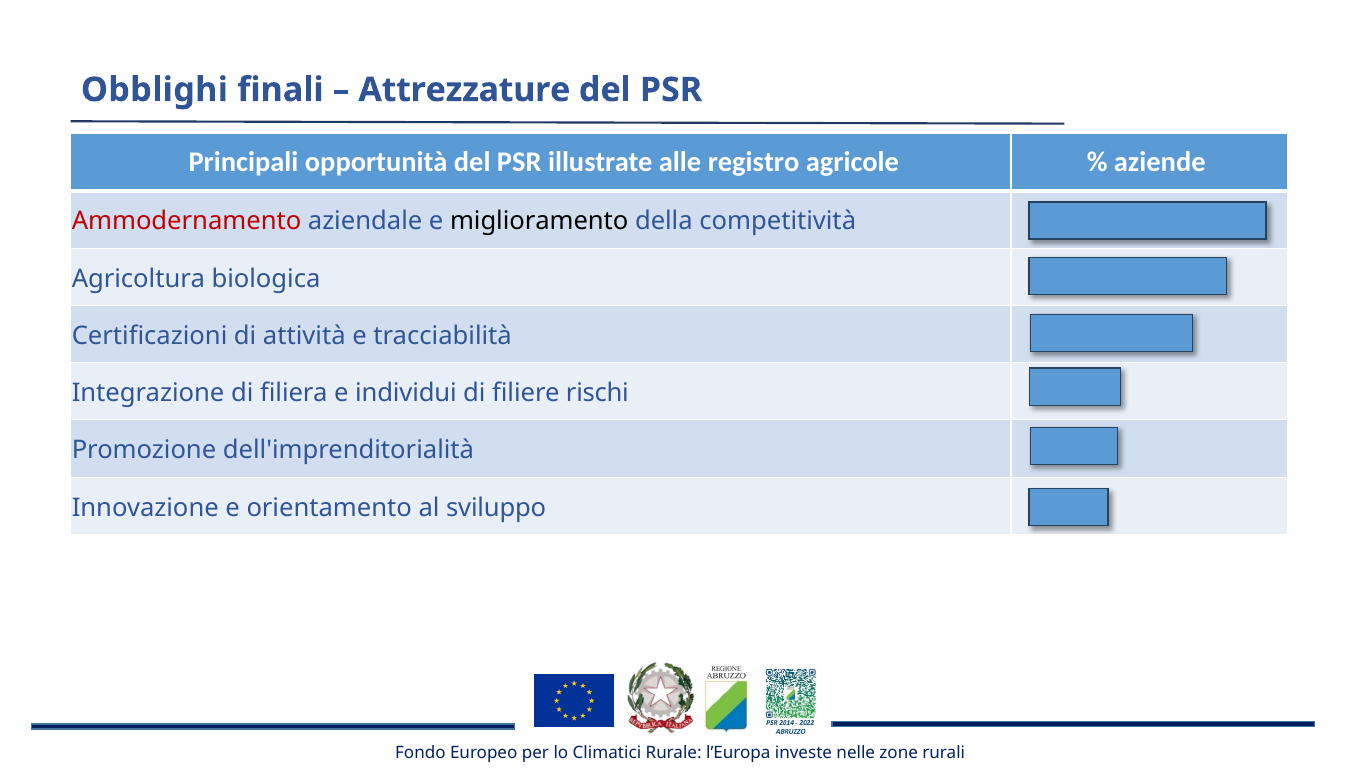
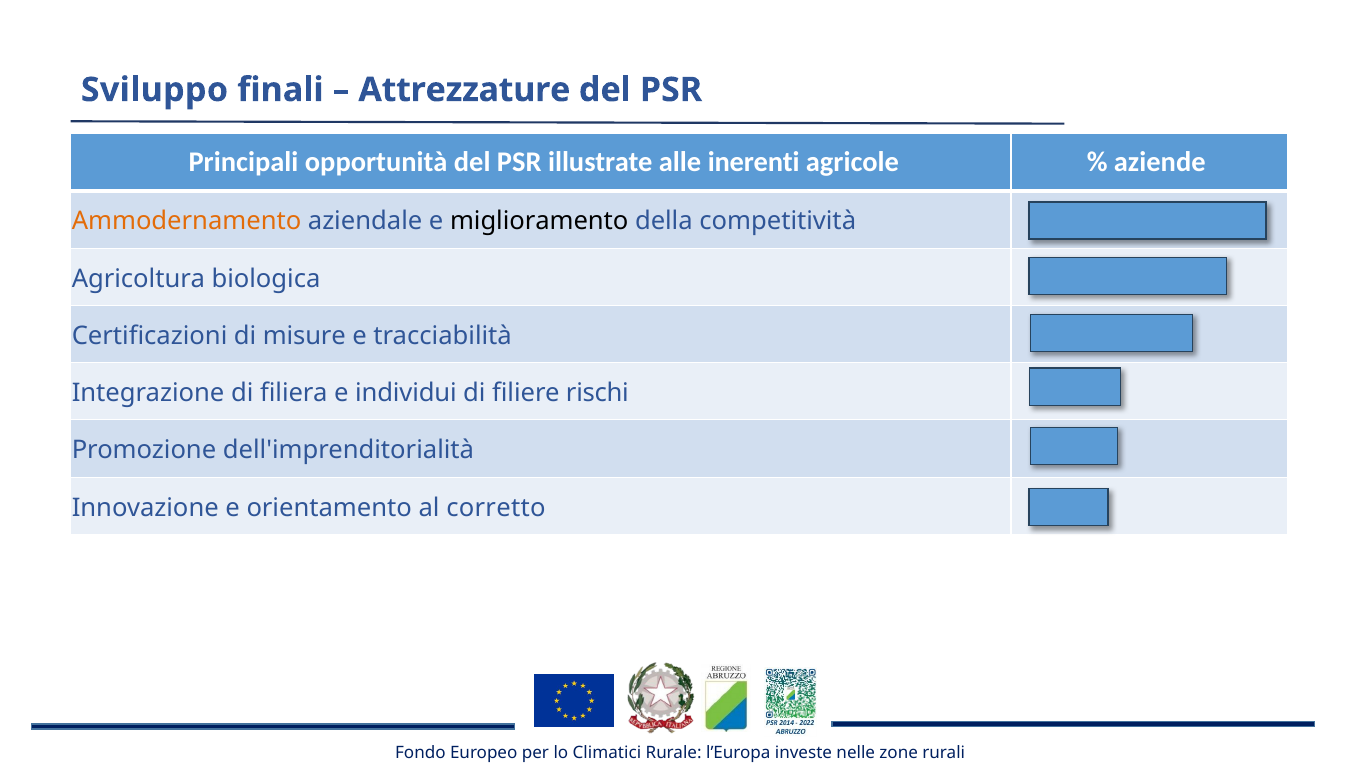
Obblighi: Obblighi -> Sviluppo
registro: registro -> inerenti
Ammodernamento colour: red -> orange
attività: attività -> misure
sviluppo: sviluppo -> corretto
